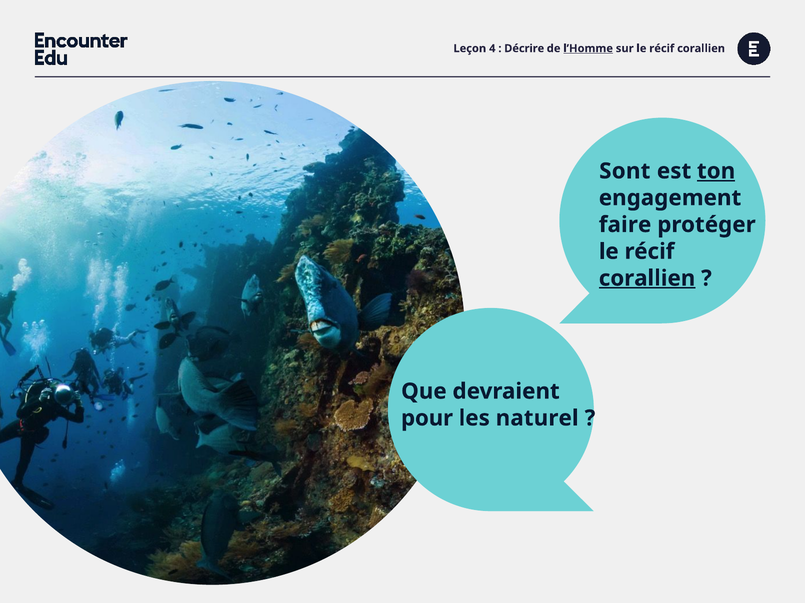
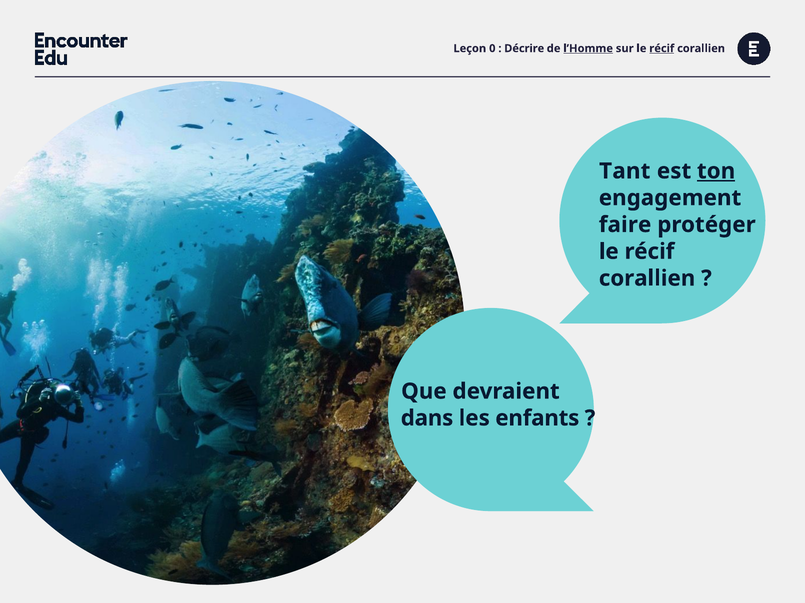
4: 4 -> 0
récif at (662, 49) underline: none -> present
Sont: Sont -> Tant
corallien at (647, 279) underline: present -> none
pour: pour -> dans
naturel: naturel -> enfants
